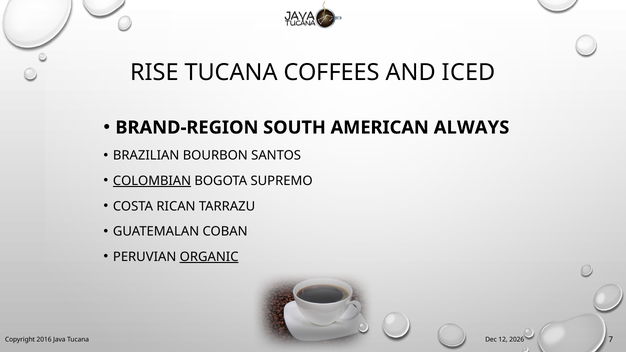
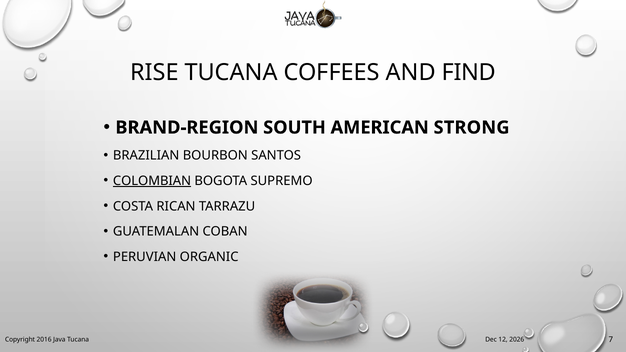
ICED: ICED -> FIND
ALWAYS: ALWAYS -> STRONG
ORGANIC underline: present -> none
